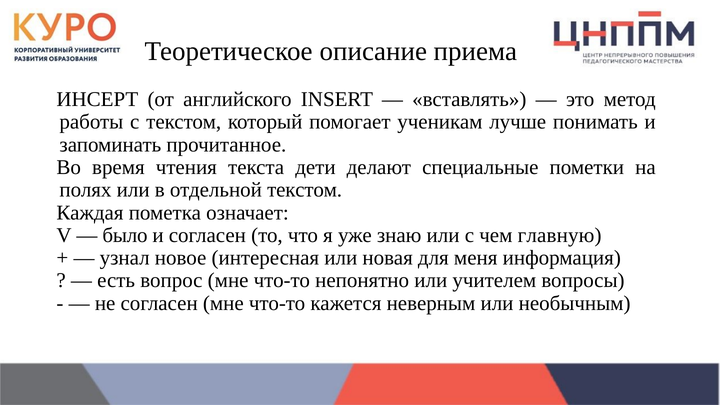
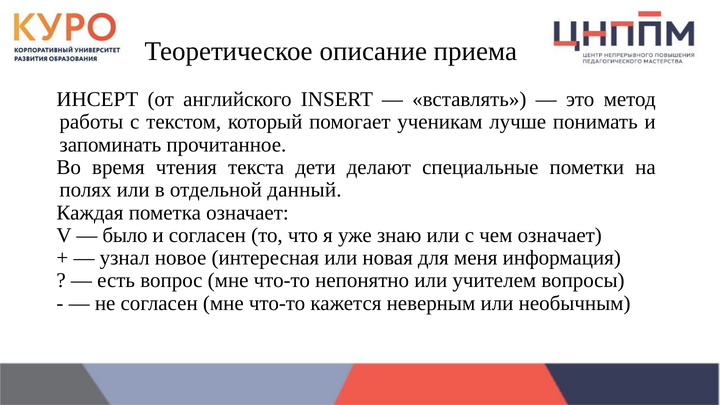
отдельной текстом: текстом -> данный
чем главную: главную -> означает
